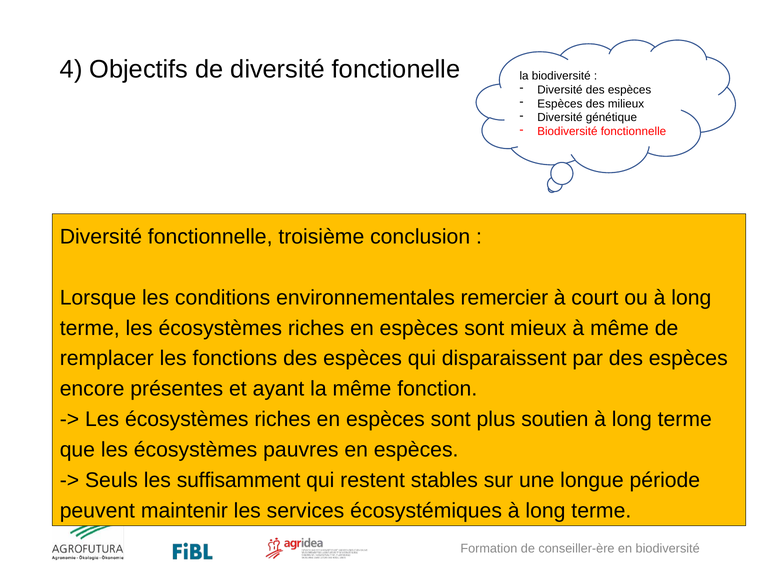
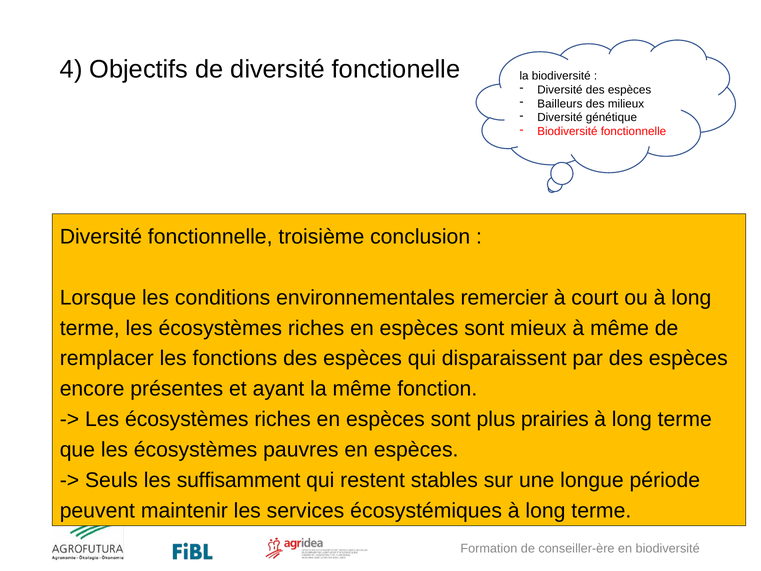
Espèces at (560, 104): Espèces -> Bailleurs
soutien: soutien -> prairies
